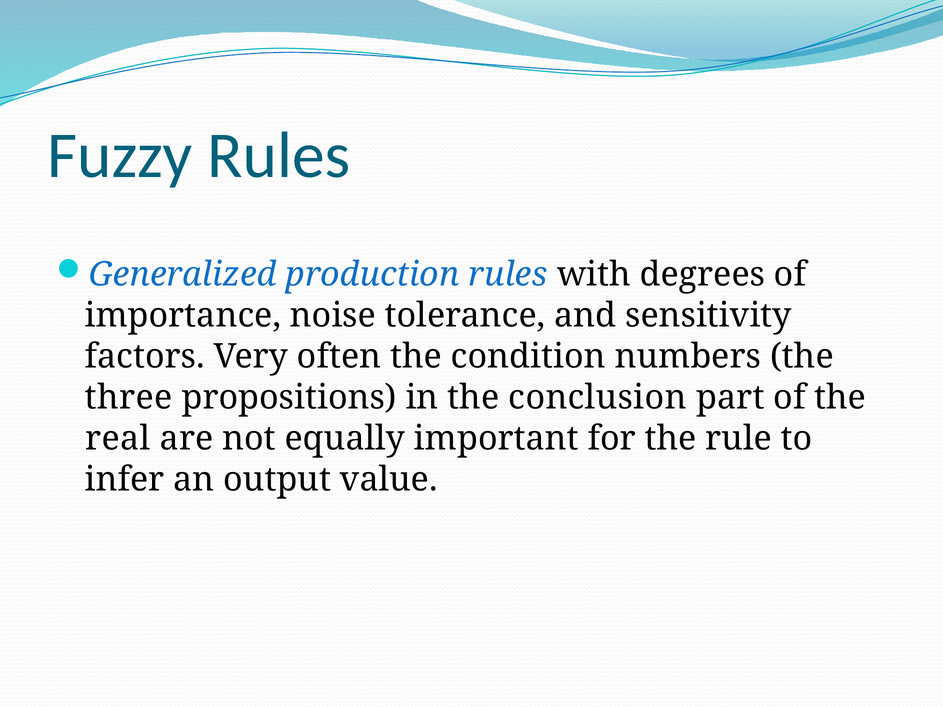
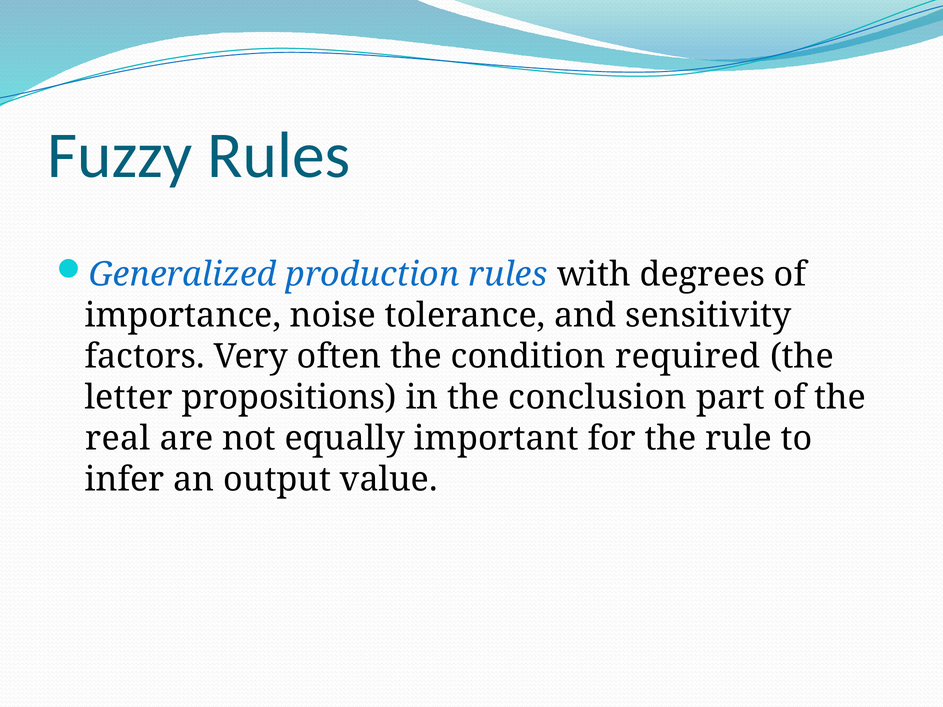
numbers: numbers -> required
three: three -> letter
